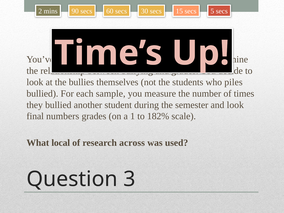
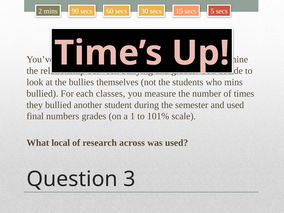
piles at (233, 82): piles -> mins
sample: sample -> classes
and look: look -> used
182%: 182% -> 101%
